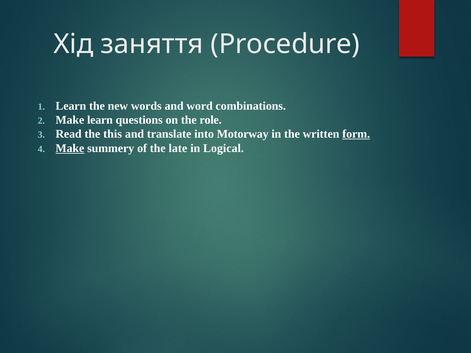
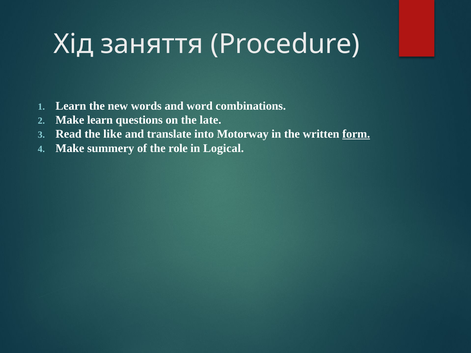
role: role -> late
this: this -> like
Make at (70, 148) underline: present -> none
late: late -> role
